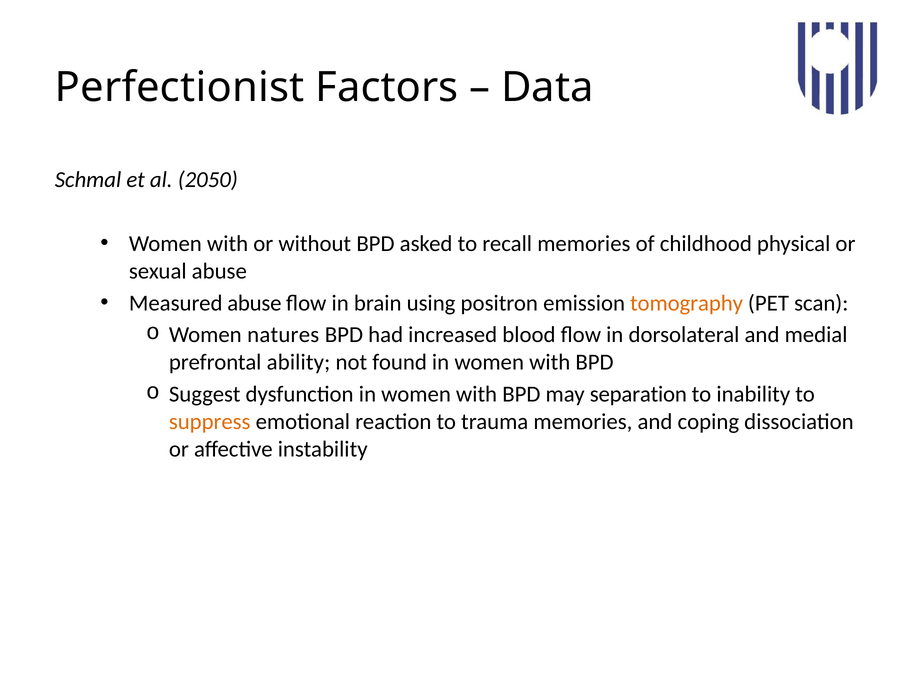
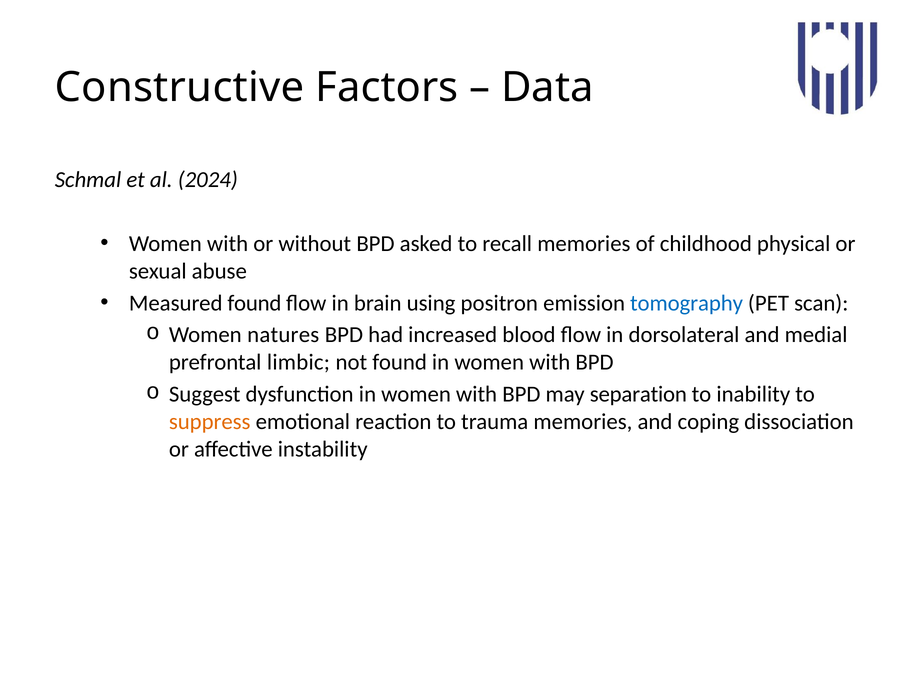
Perfectionist: Perfectionist -> Constructive
2050: 2050 -> 2024
Measured abuse: abuse -> found
tomography colour: orange -> blue
ability: ability -> limbic
